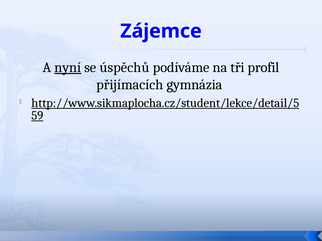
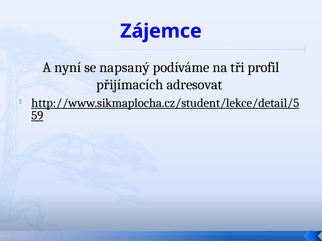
nyní underline: present -> none
úspěchů: úspěchů -> napsaný
gymnázia: gymnázia -> adresovat
